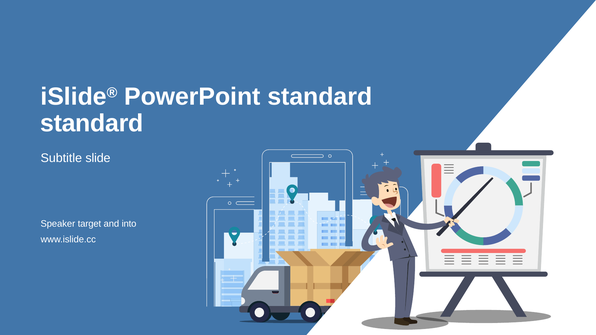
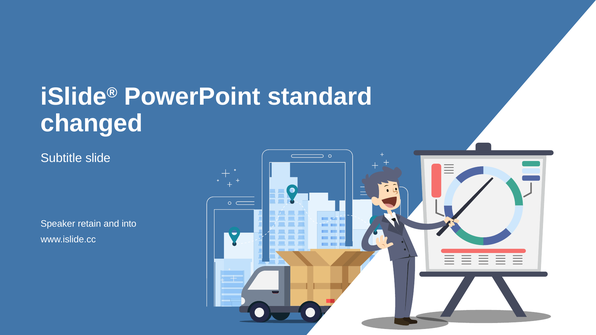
standard at (92, 124): standard -> changed
target: target -> retain
